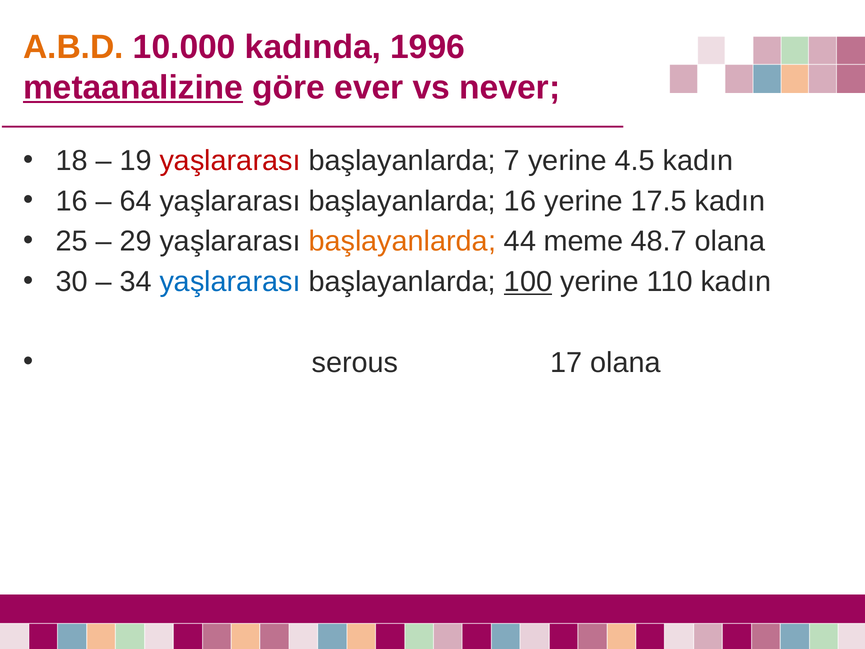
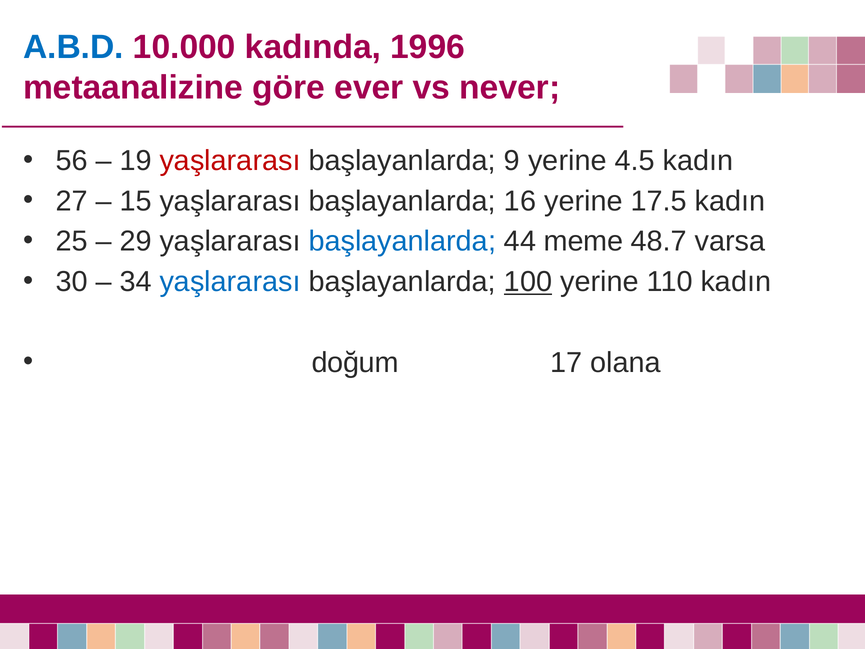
A.B.D colour: orange -> blue
metaanalizine underline: present -> none
18: 18 -> 56
7: 7 -> 9
16 at (72, 201): 16 -> 27
64: 64 -> 15
başlayanlarda at (402, 241) colour: orange -> blue
48.7 olana: olana -> varsa
serous: serous -> doğum
